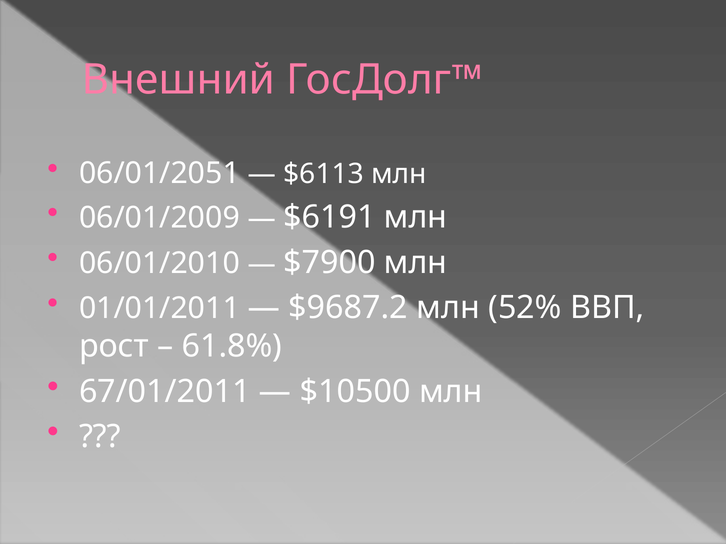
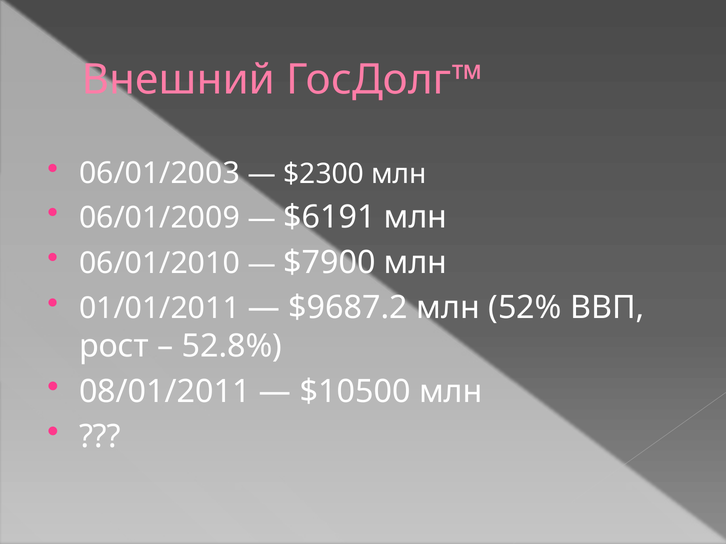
06/01/2051: 06/01/2051 -> 06/01/2003
$6113: $6113 -> $2300
61.8%: 61.8% -> 52.8%
67/01/2011: 67/01/2011 -> 08/01/2011
